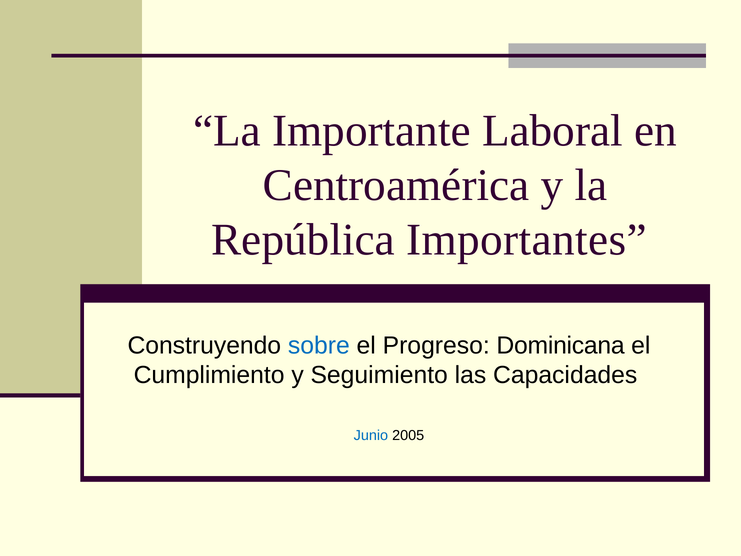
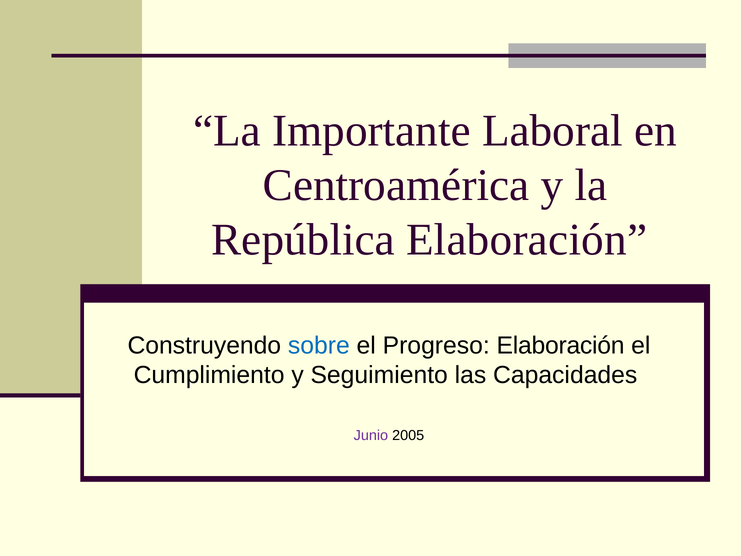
República Importantes: Importantes -> Elaboración
Progreso Dominicana: Dominicana -> Elaboración
Junio colour: blue -> purple
